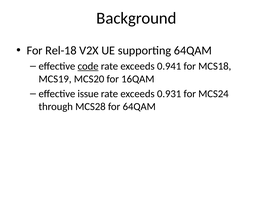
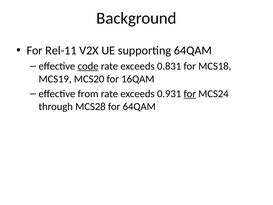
Rel-18: Rel-18 -> Rel-11
0.941: 0.941 -> 0.831
issue: issue -> from
for at (190, 94) underline: none -> present
